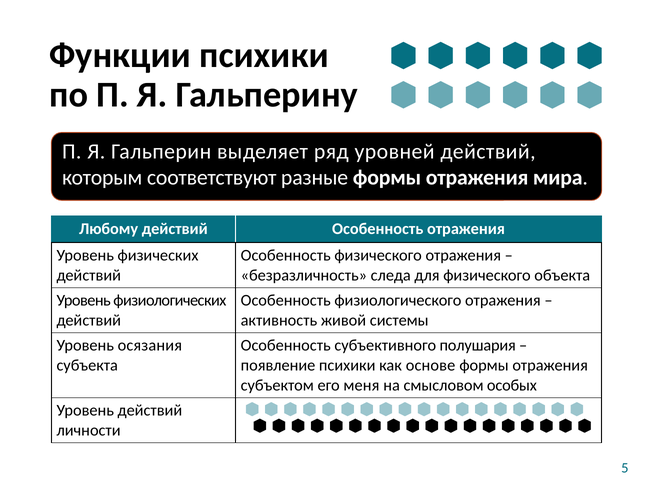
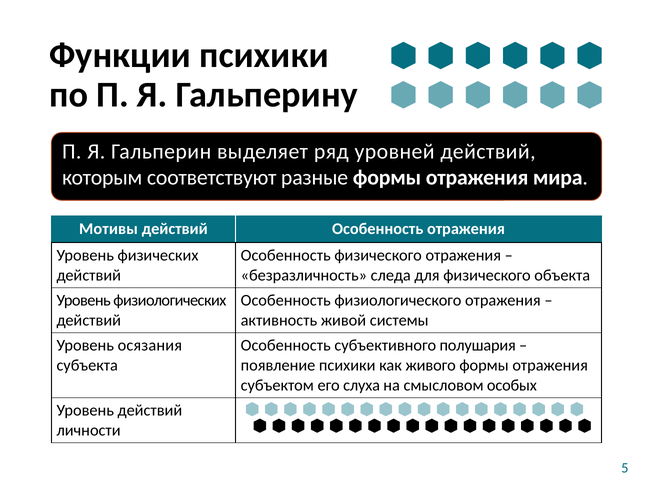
Любому: Любому -> Мотивы
основе: основе -> живого
меня: меня -> слуха
